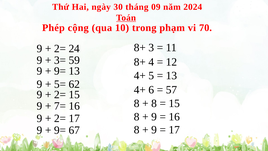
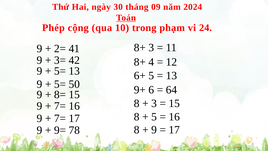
70: 70 -> 24
24: 24 -> 41
59: 59 -> 42
9= at (60, 71): 9= -> 5=
4+ at (140, 75): 4+ -> 6+
62: 62 -> 50
4+ at (140, 90): 4+ -> 9+
57: 57 -> 64
2= at (60, 94): 2= -> 8=
8 at (154, 103): 8 -> 3
9 at (154, 117): 9 -> 5
2= at (60, 118): 2= -> 7=
67: 67 -> 78
